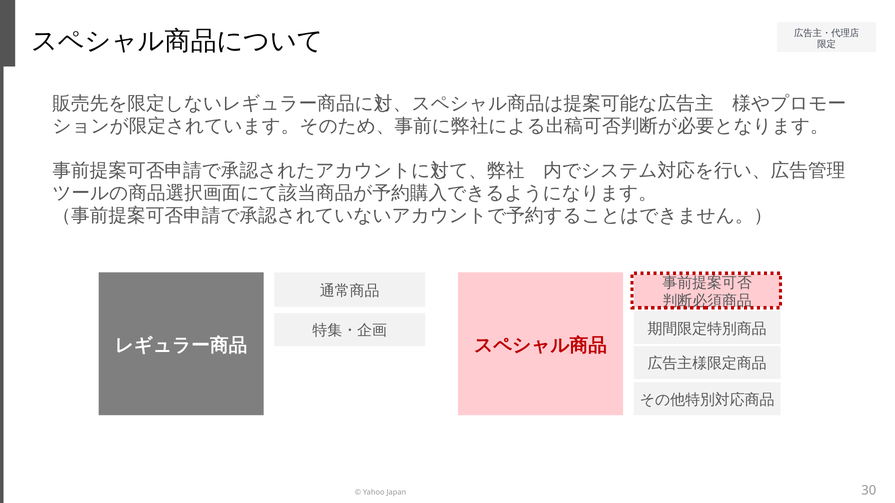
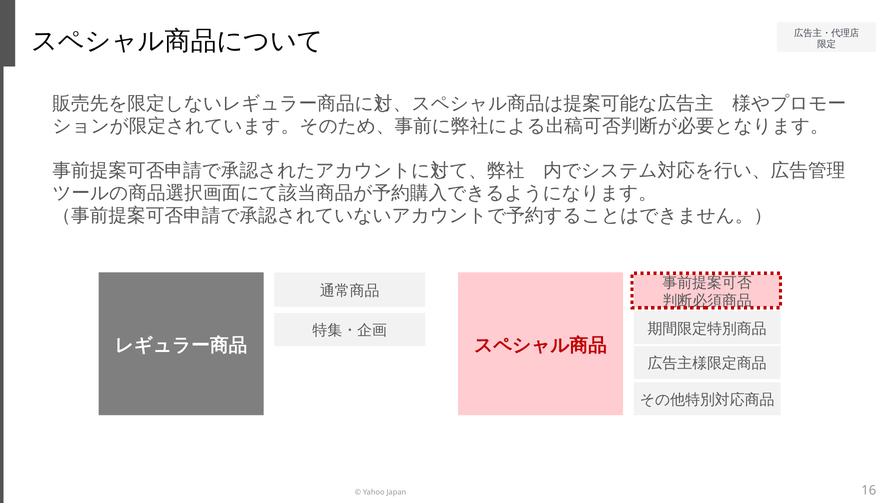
30: 30 -> 16
